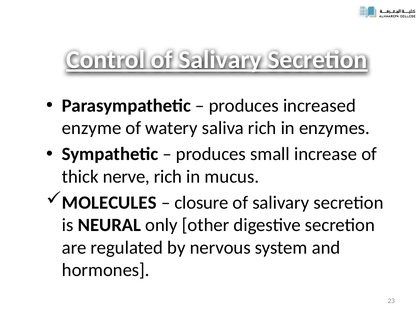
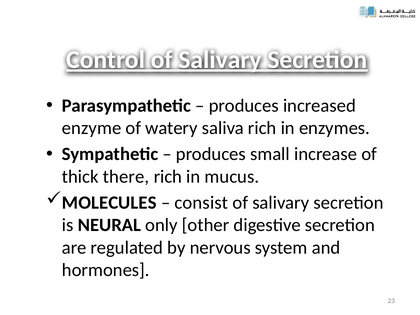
nerve: nerve -> there
closure: closure -> consist
